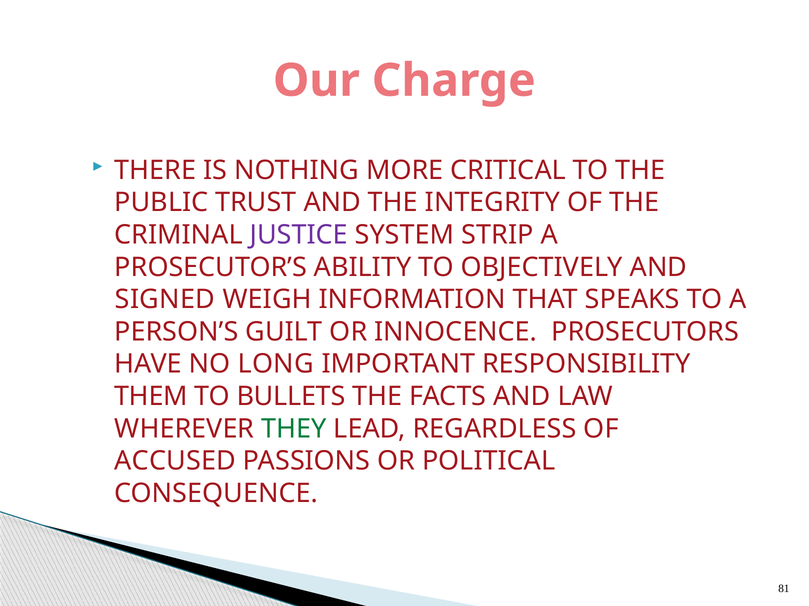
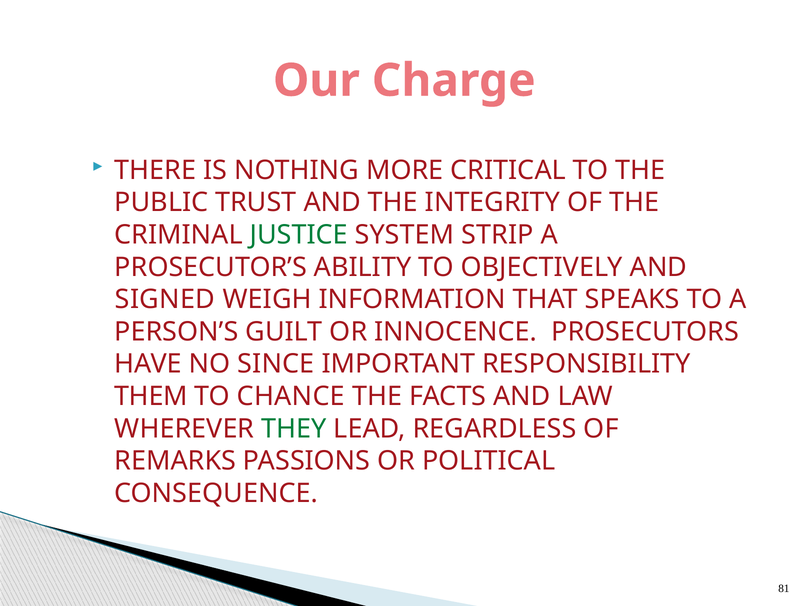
JUSTICE colour: purple -> green
LONG: LONG -> SINCE
BULLETS: BULLETS -> CHANCE
ACCUSED: ACCUSED -> REMARKS
